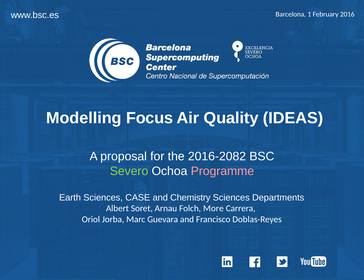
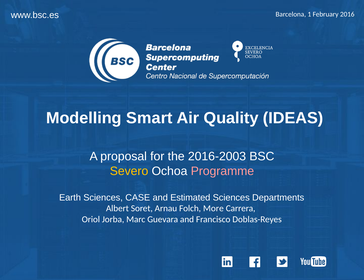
Focus: Focus -> Smart
2016-2082: 2016-2082 -> 2016-2003
Severo colour: light green -> yellow
Chemistry: Chemistry -> Estimated
